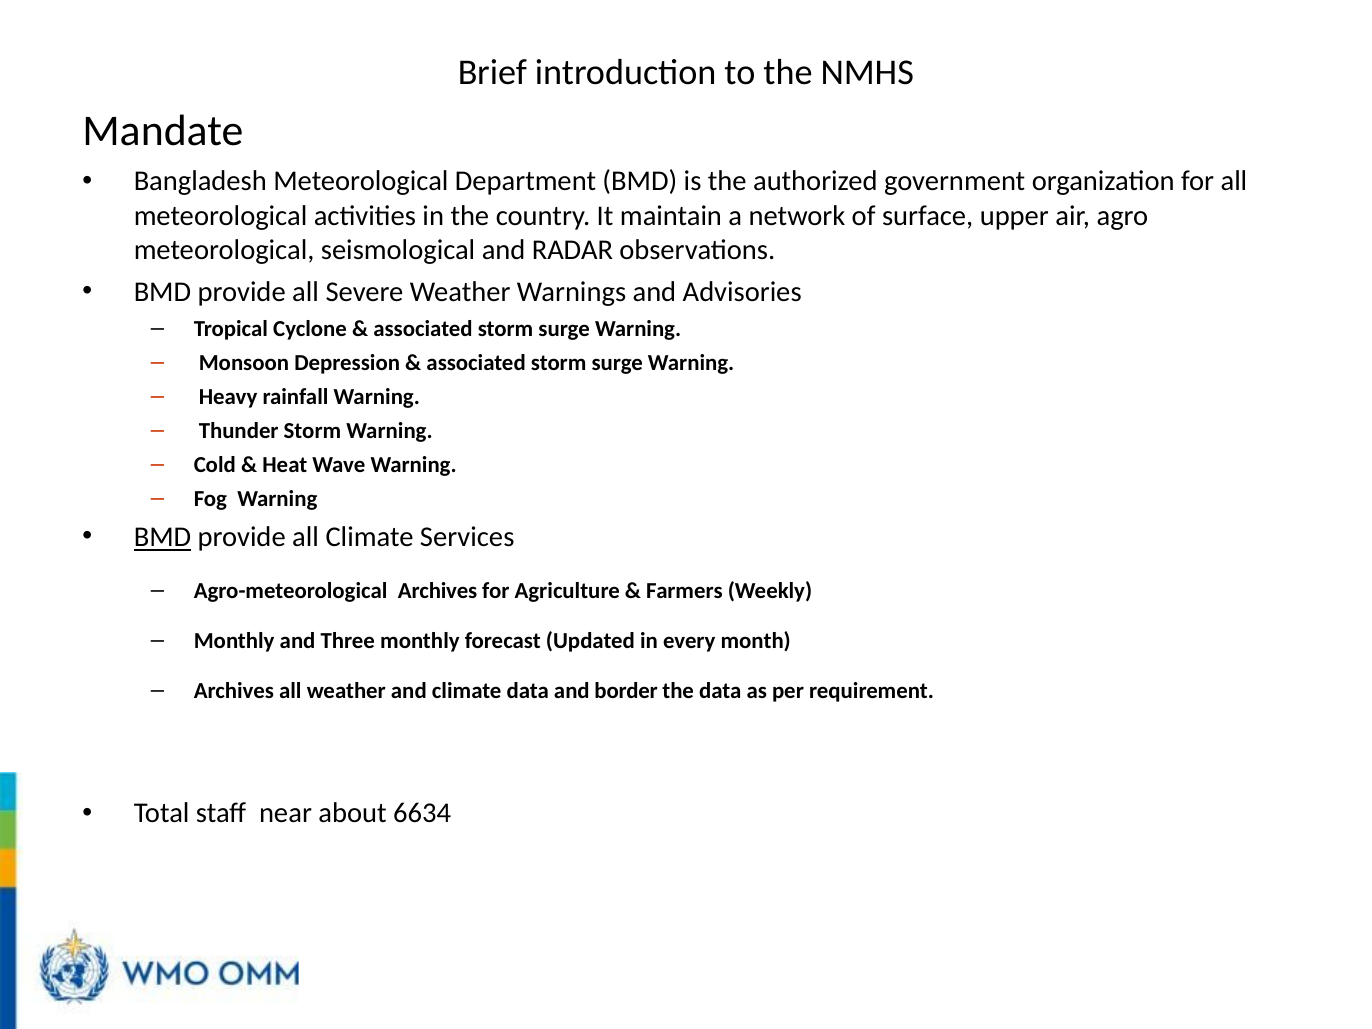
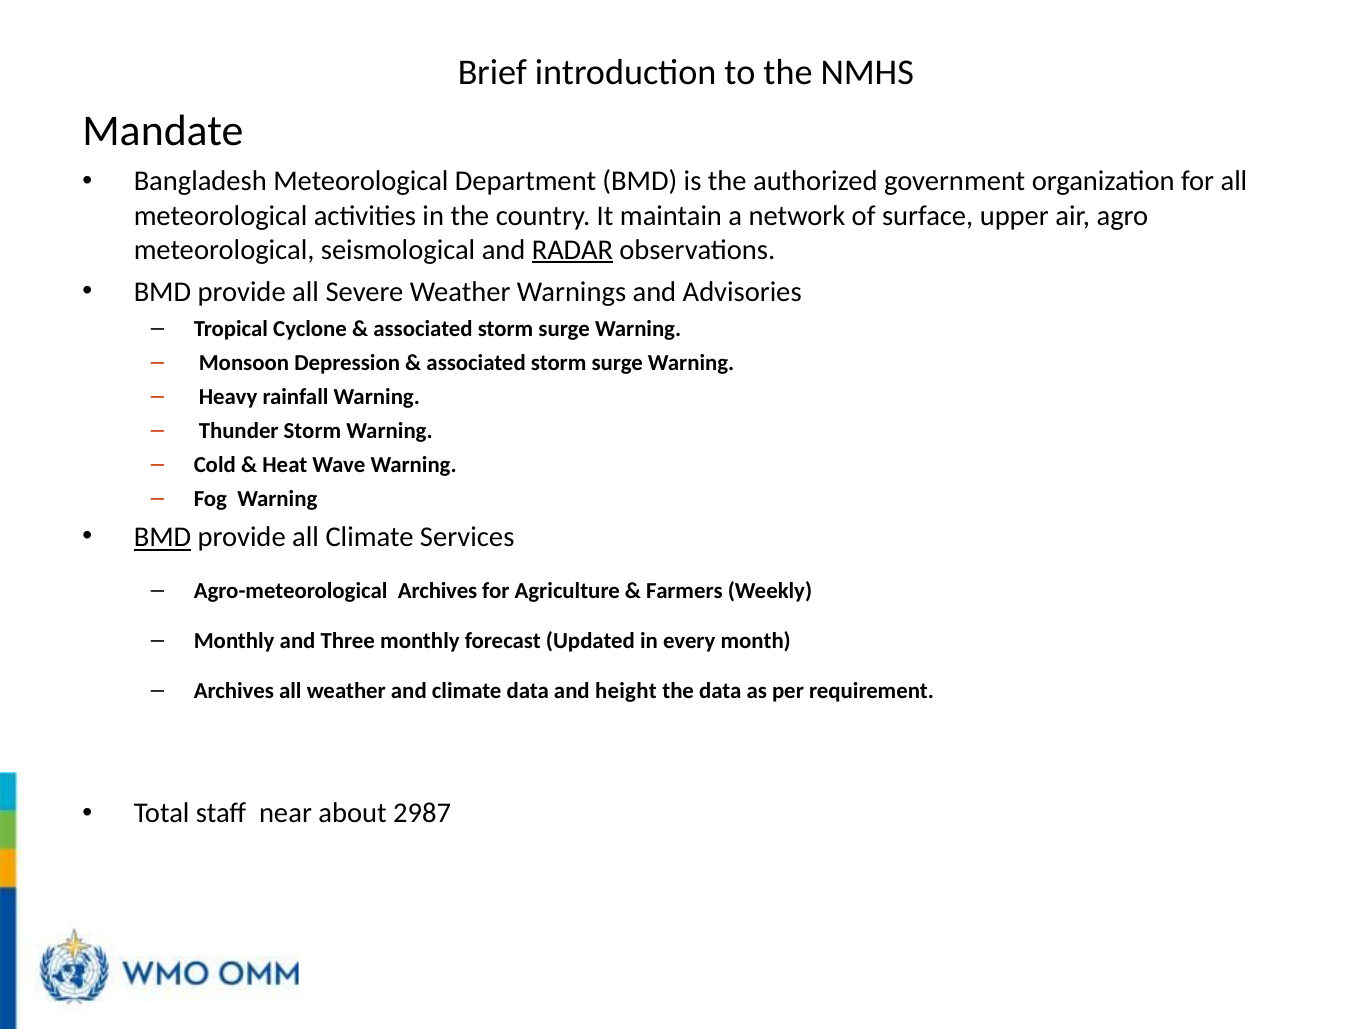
RADAR underline: none -> present
border: border -> height
6634: 6634 -> 2987
